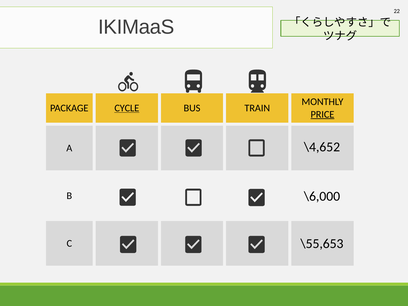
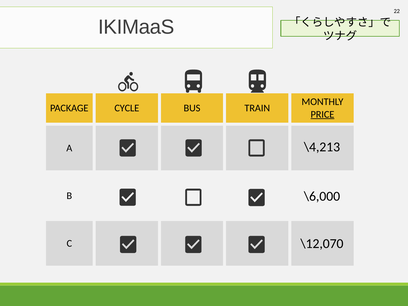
CYCLE underline: present -> none
\4,652: \4,652 -> \4,213
\55,653: \55,653 -> \12,070
